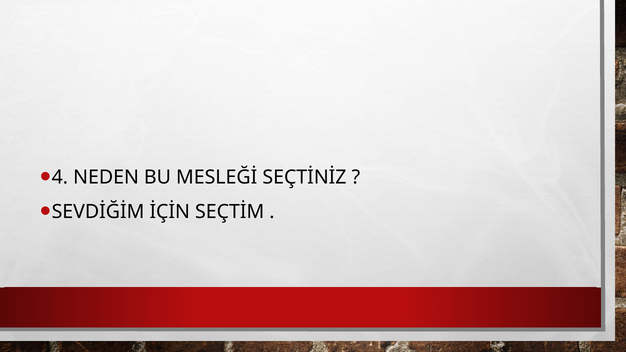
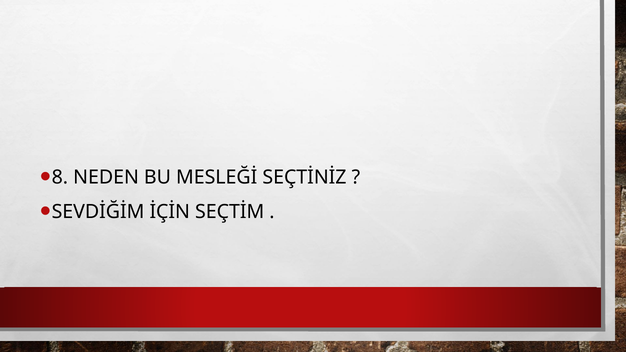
4: 4 -> 8
